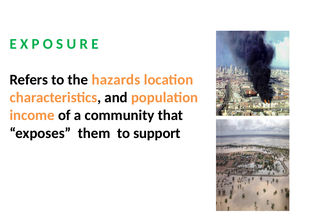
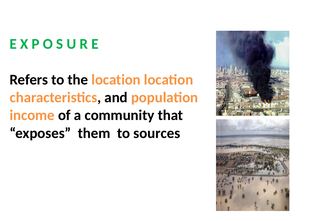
the hazards: hazards -> location
support: support -> sources
